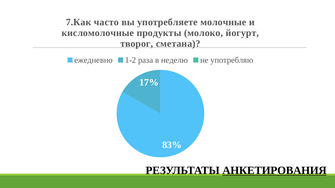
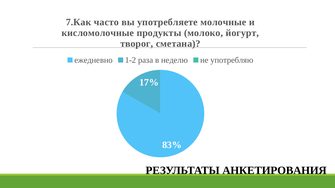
АНКЕТИРОВАНИЯ underline: present -> none
